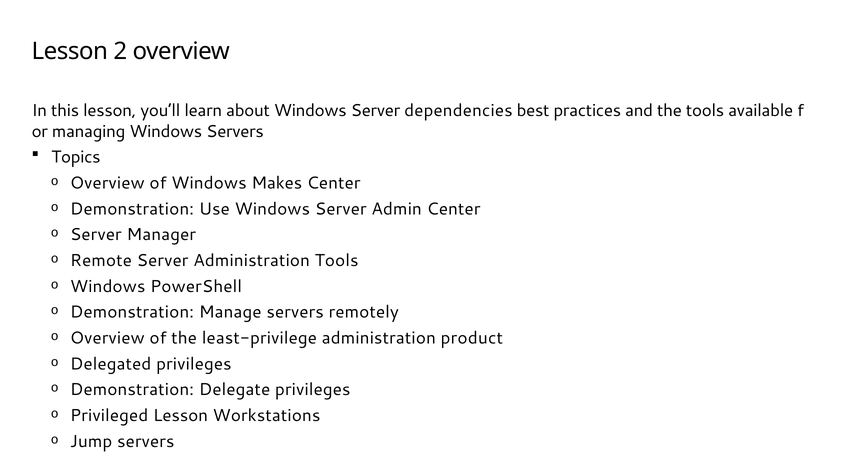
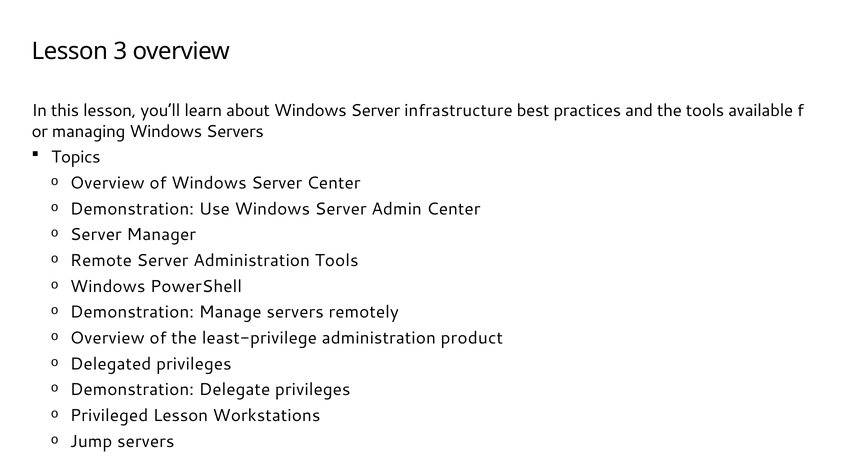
2: 2 -> 3
dependencies: dependencies -> infrastructure
of Windows Makes: Makes -> Server
